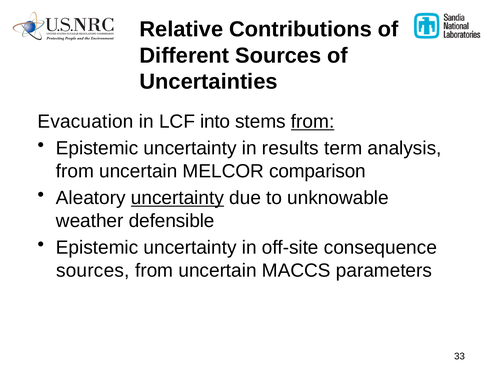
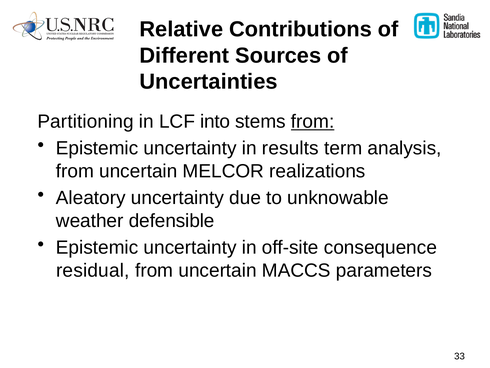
Evacuation: Evacuation -> Partitioning
comparison: comparison -> realizations
uncertainty at (177, 198) underline: present -> none
sources at (93, 270): sources -> residual
